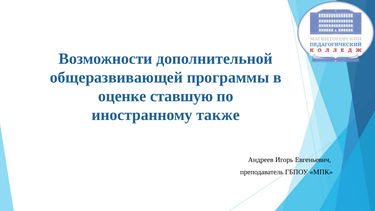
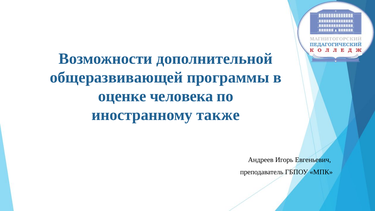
ставшую: ставшую -> человека
